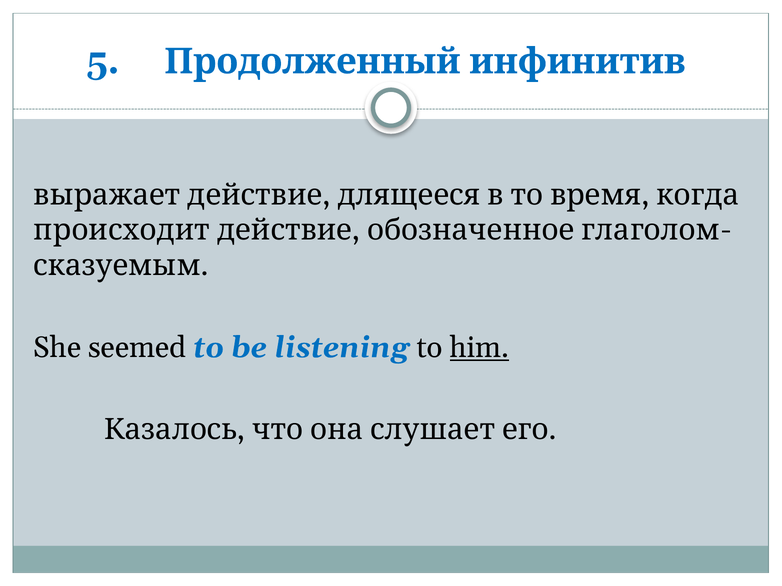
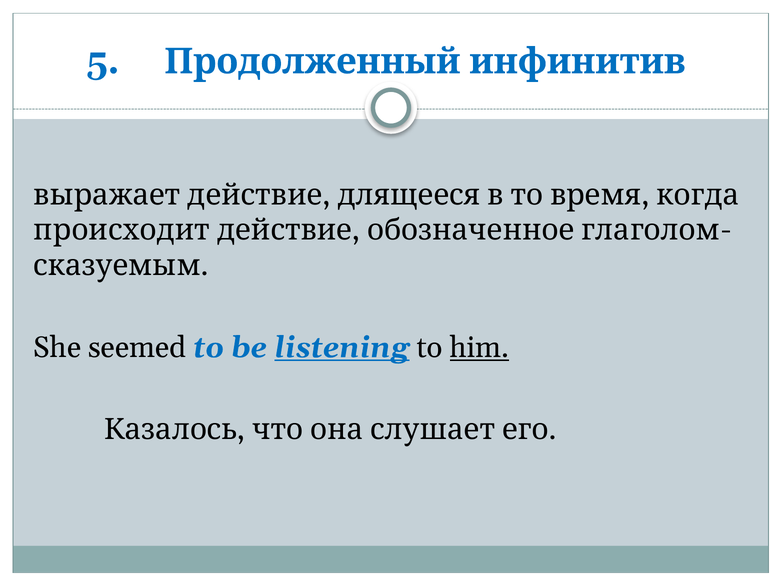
listening underline: none -> present
